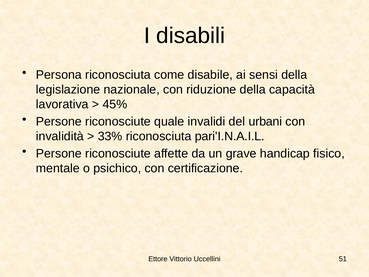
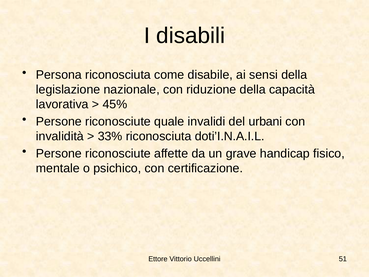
pari’I.N.A.I.L: pari’I.N.A.I.L -> doti’I.N.A.I.L
